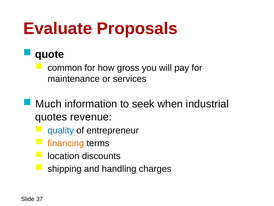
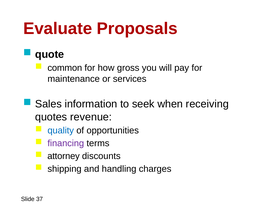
Much: Much -> Sales
industrial: industrial -> receiving
entrepreneur: entrepreneur -> opportunities
financing colour: orange -> purple
location: location -> attorney
